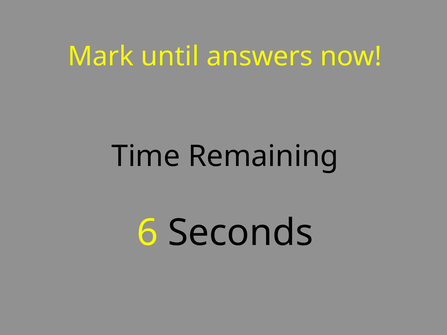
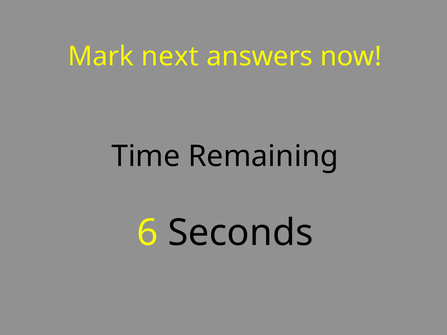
until: until -> next
